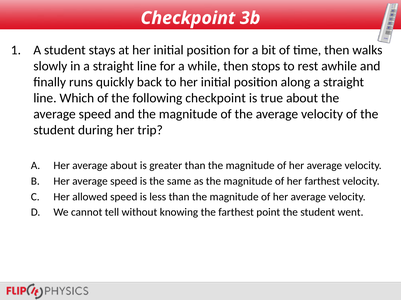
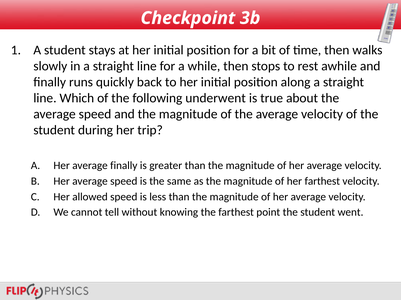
following checkpoint: checkpoint -> underwent
average about: about -> finally
